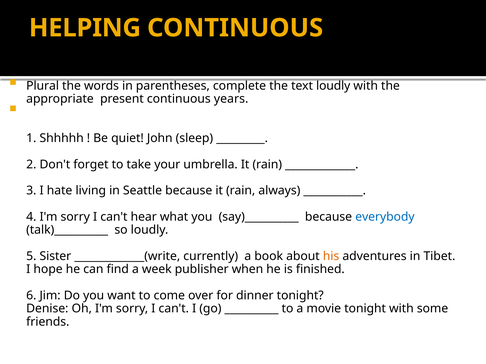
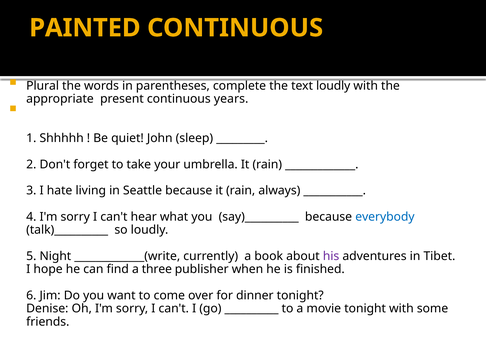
HELPING: HELPING -> PAINTED
Sister: Sister -> Night
his colour: orange -> purple
week: week -> three
